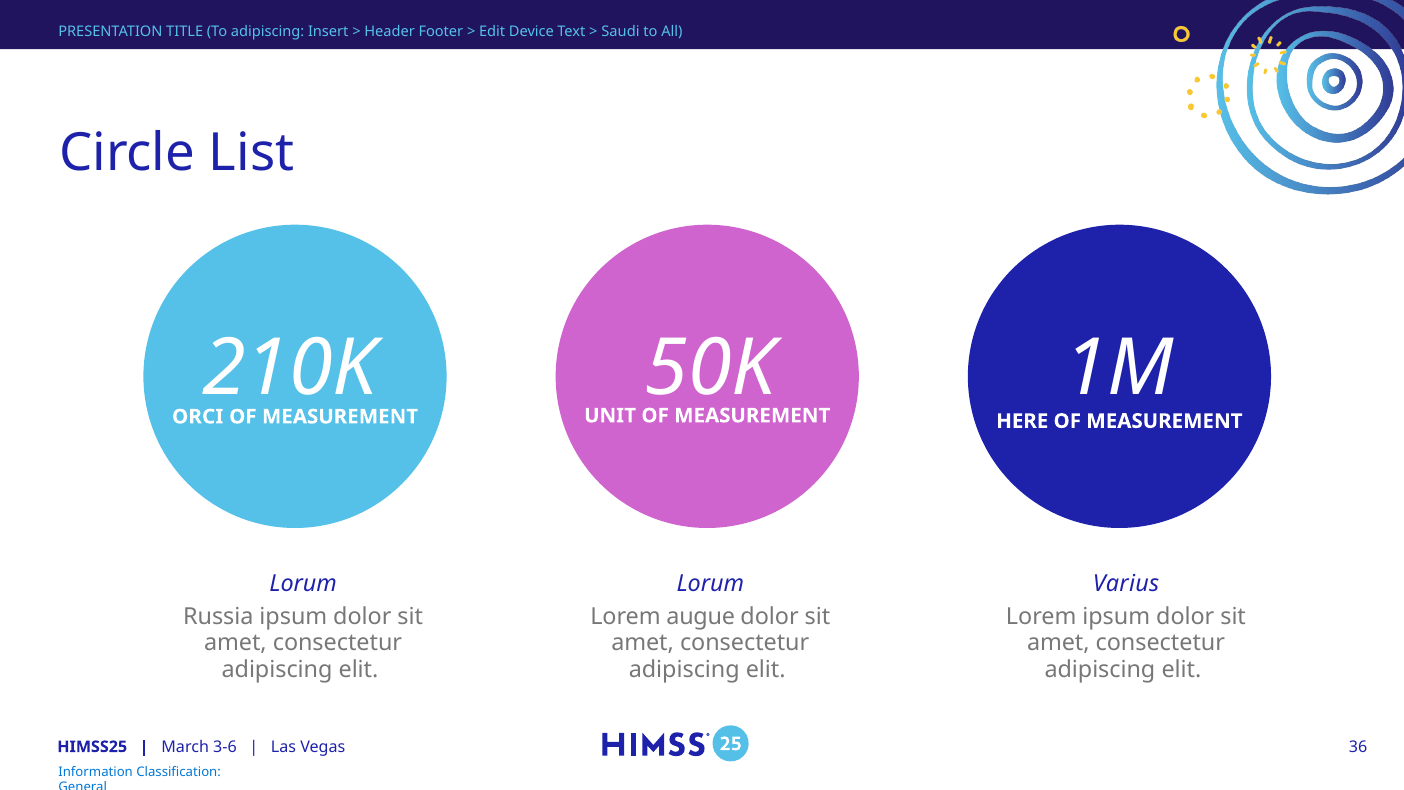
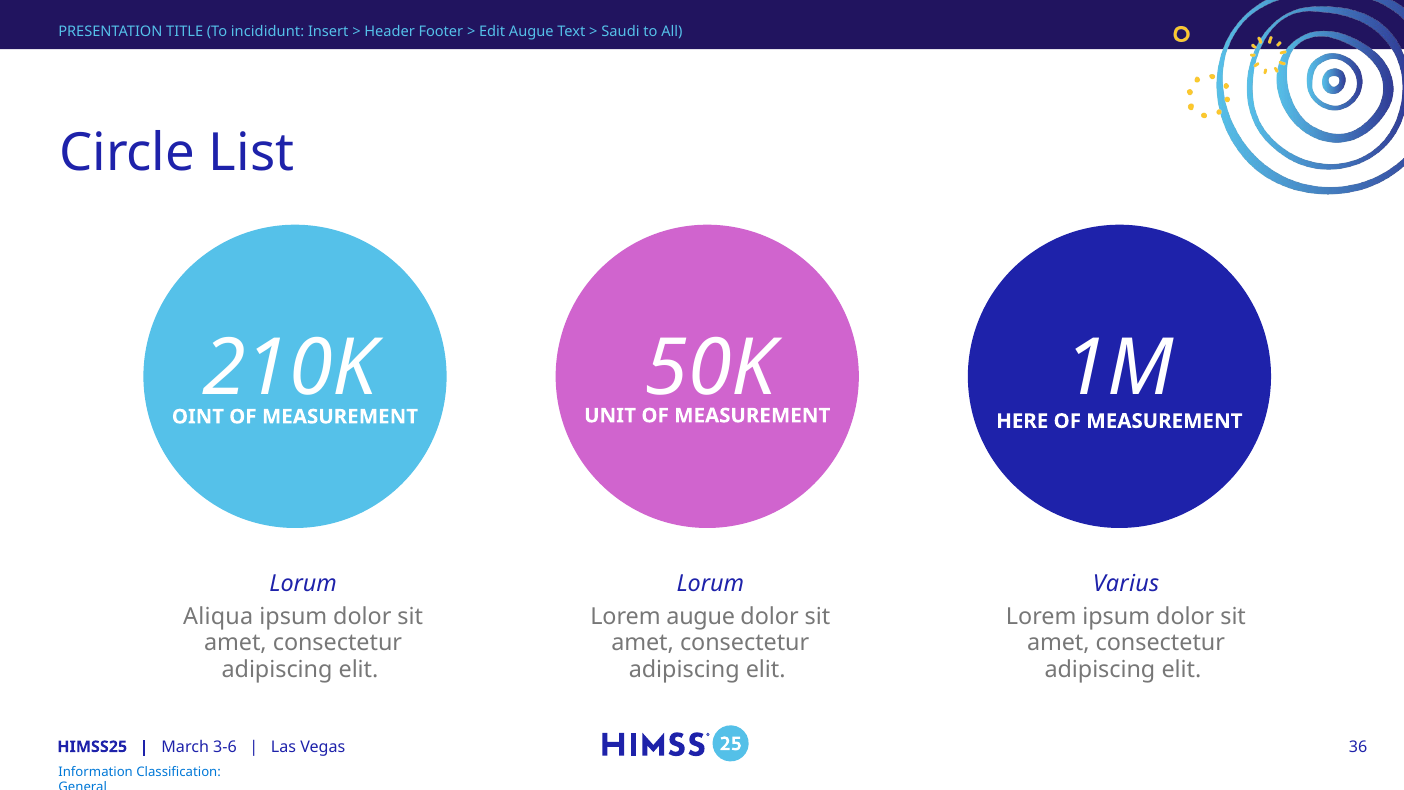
To adipiscing: adipiscing -> incididunt
Edit Device: Device -> Augue
ORCI: ORCI -> OINT
Russia: Russia -> Aliqua
